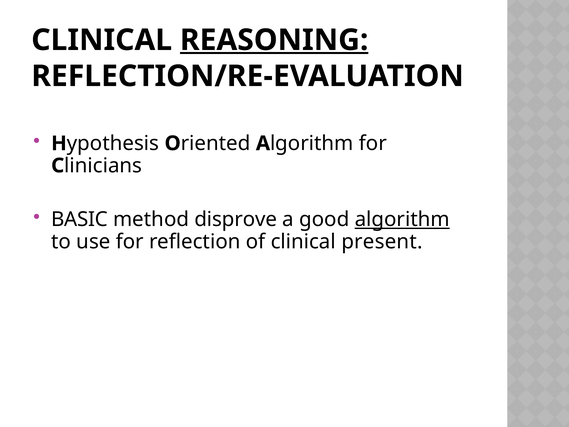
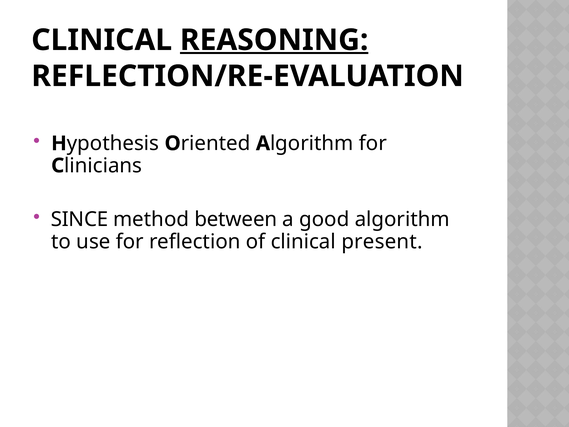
BASIC: BASIC -> SINCE
disprove: disprove -> between
algorithm underline: present -> none
